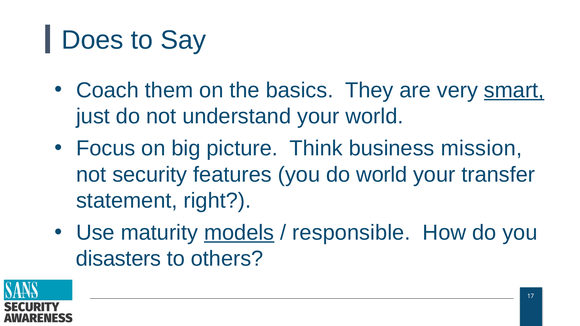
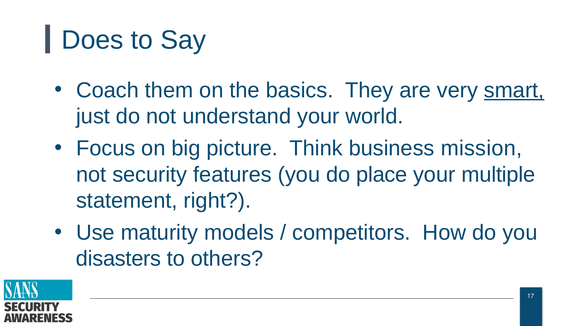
do world: world -> place
transfer: transfer -> multiple
models underline: present -> none
responsible: responsible -> competitors
